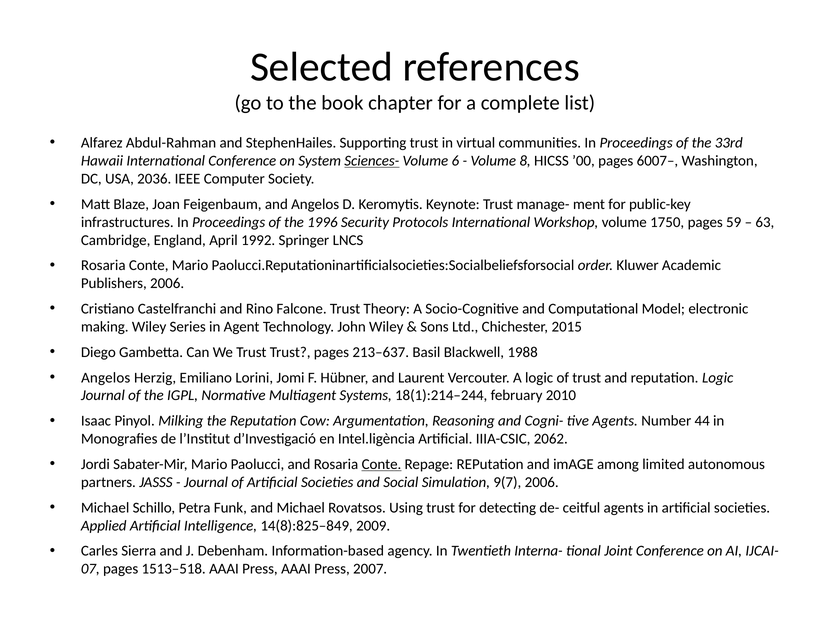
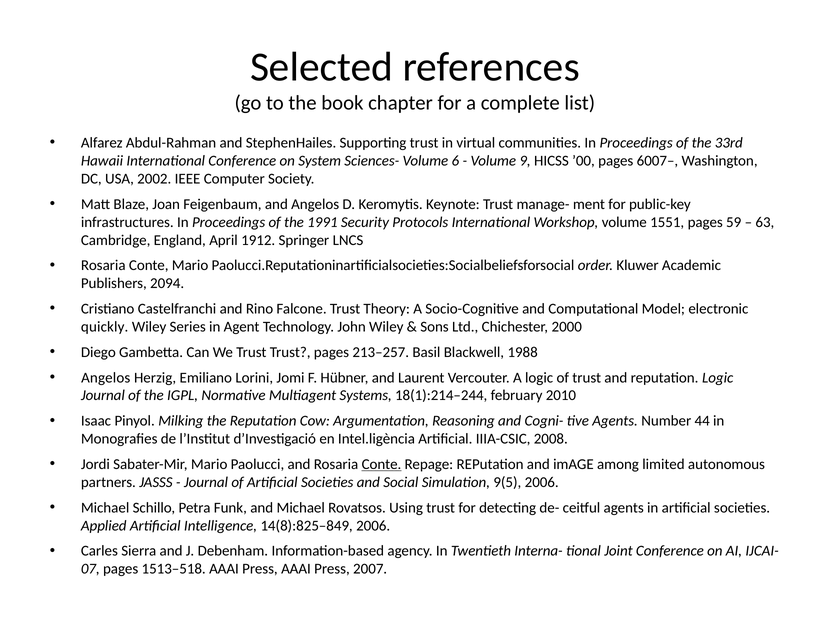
Sciences- underline: present -> none
8: 8 -> 9
2036: 2036 -> 2002
1996: 1996 -> 1991
1750: 1750 -> 1551
1992: 1992 -> 1912
Publishers 2006: 2006 -> 2094
making: making -> quickly
2015: 2015 -> 2000
213–637: 213–637 -> 213–257
2062: 2062 -> 2008
9(7: 9(7 -> 9(5
14(8):825–849 2009: 2009 -> 2006
